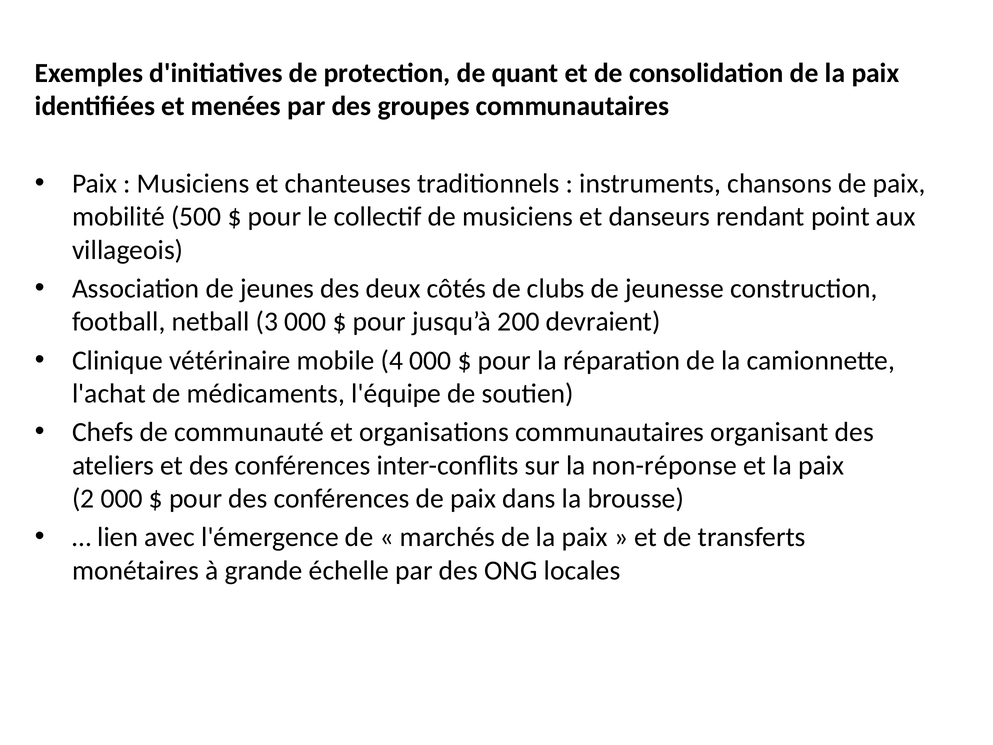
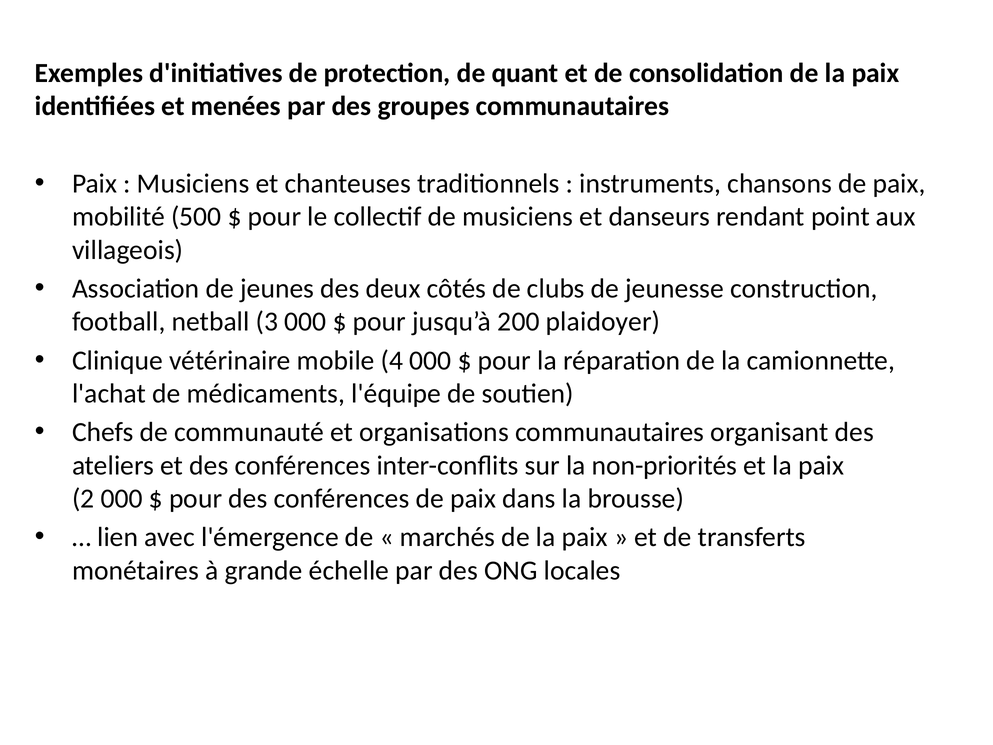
devraient: devraient -> plaidoyer
non-réponse: non-réponse -> non-priorités
